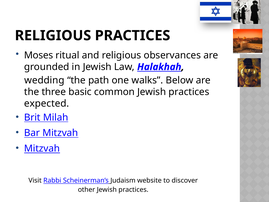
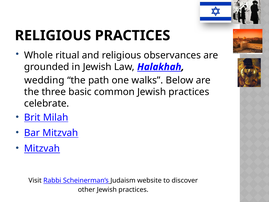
Moses: Moses -> Whole
expected: expected -> celebrate
